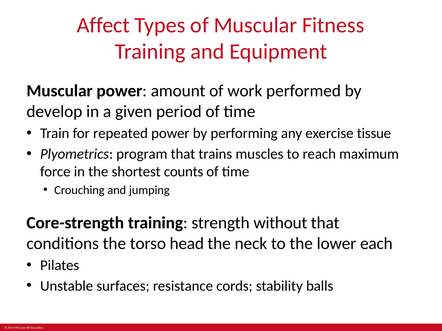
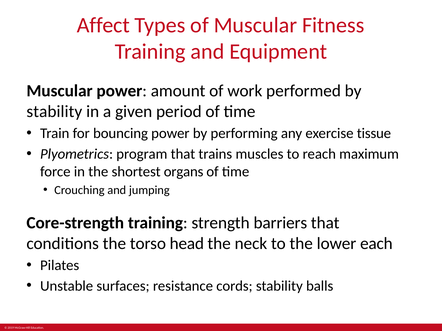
develop at (54, 112): develop -> stability
repeated: repeated -> bouncing
counts: counts -> organs
without: without -> barriers
